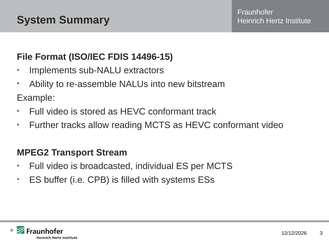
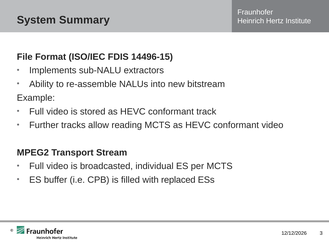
systems: systems -> replaced
